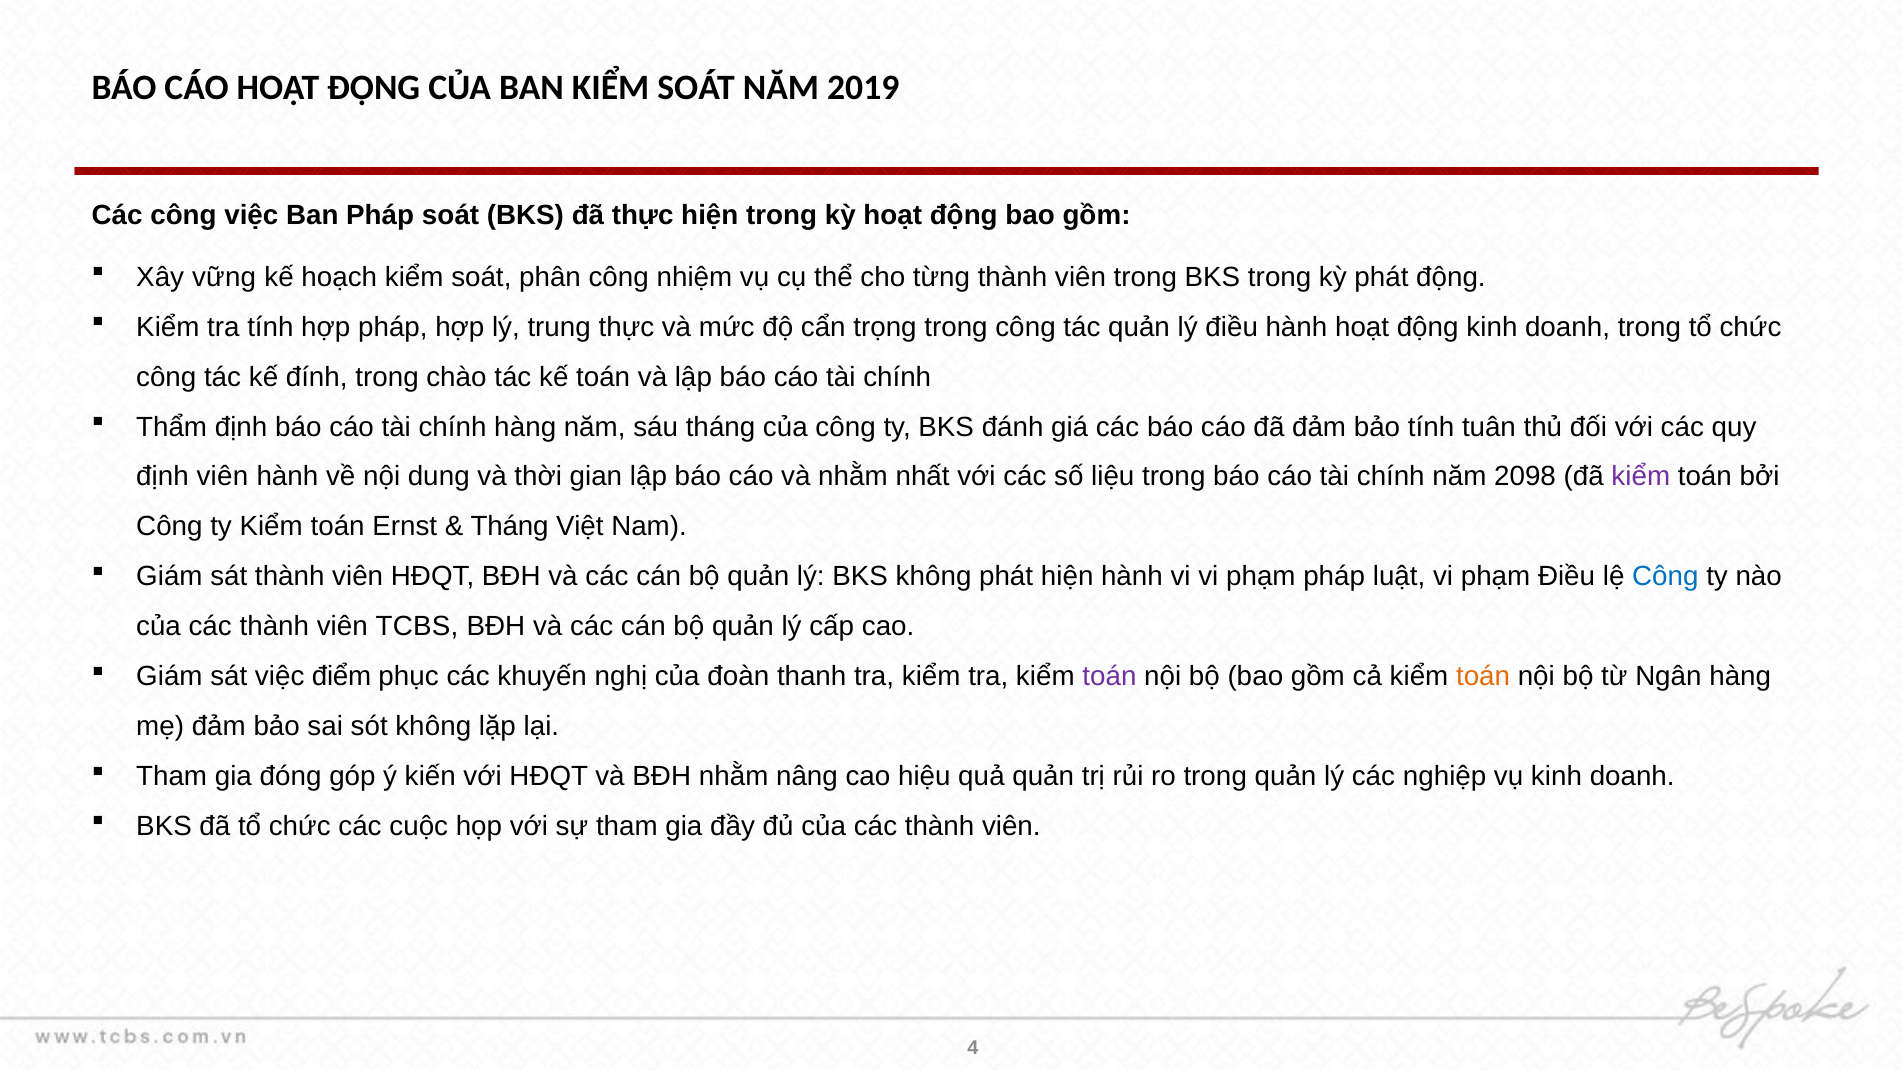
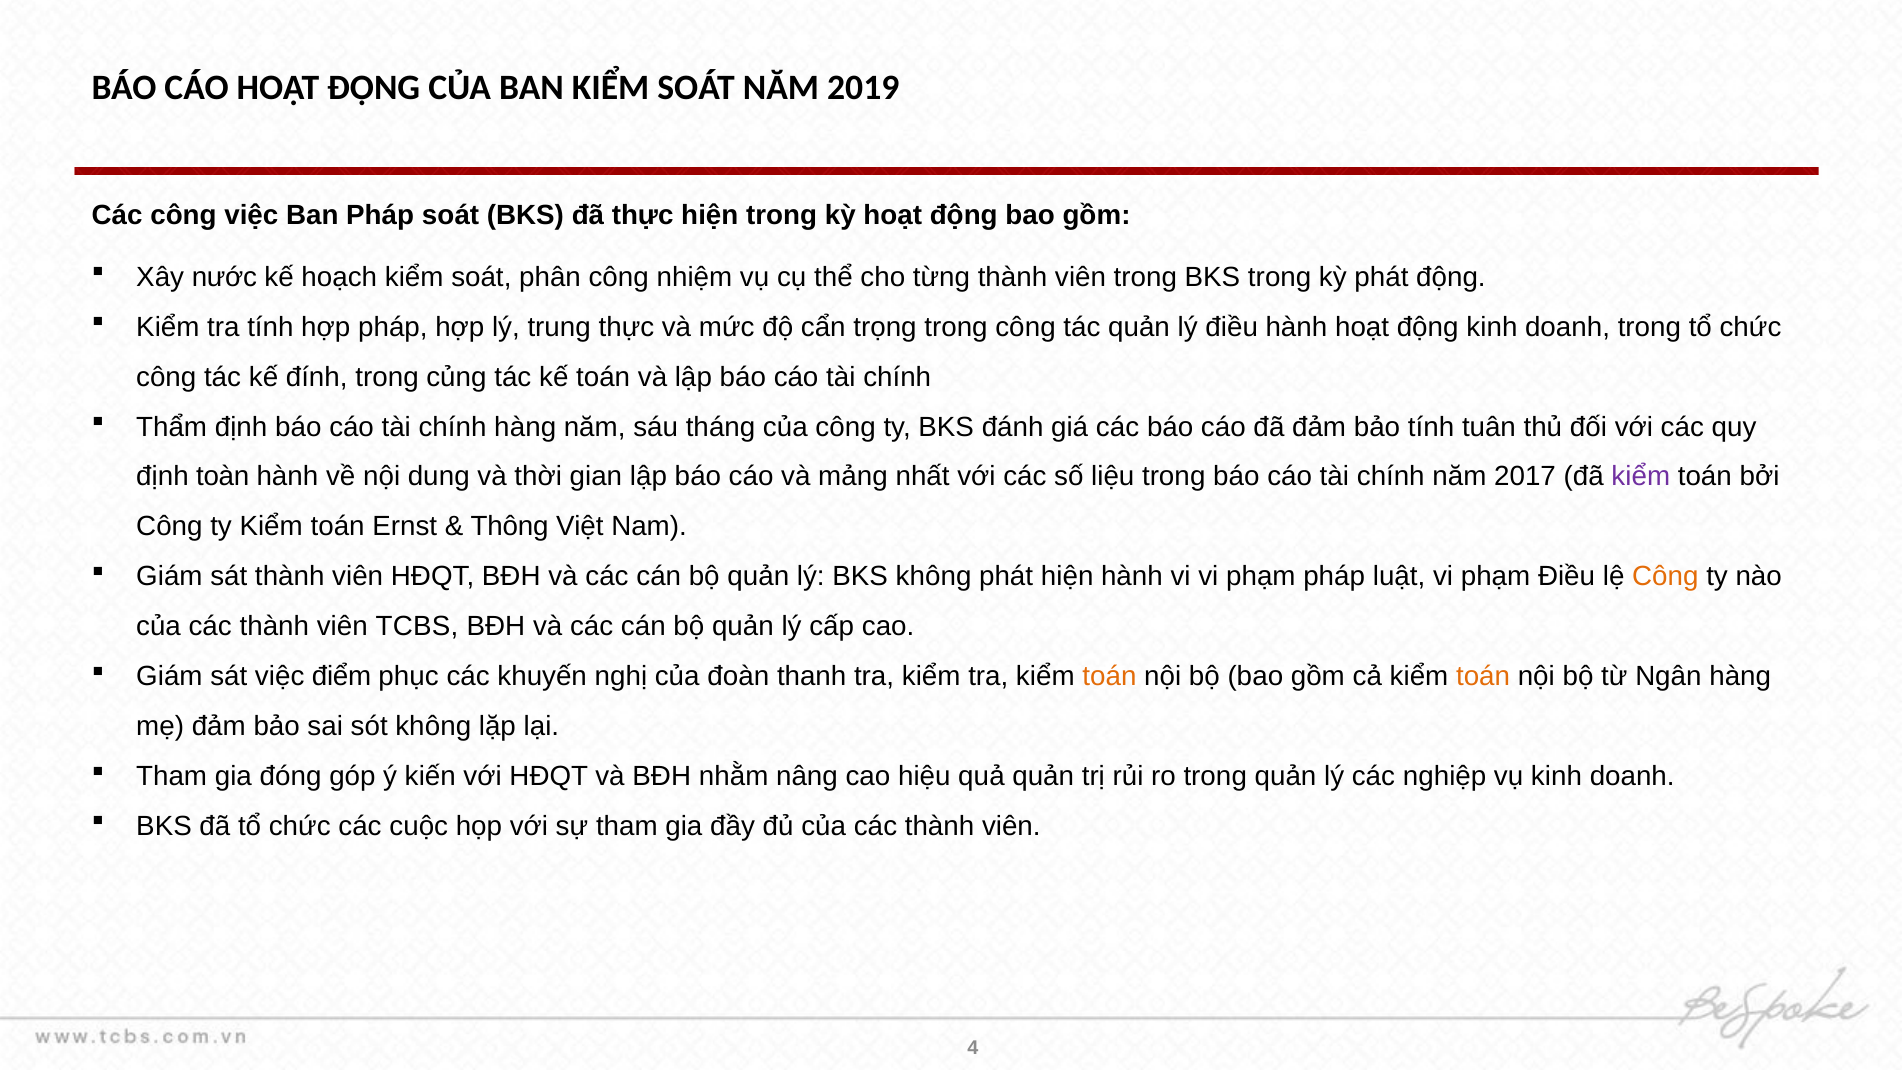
vững: vững -> nước
chào: chào -> củng
định viên: viên -> toàn
và nhằm: nhằm -> mảng
2098: 2098 -> 2017
Tháng at (510, 527): Tháng -> Thông
Công at (1665, 577) colour: blue -> orange
toán at (1109, 676) colour: purple -> orange
